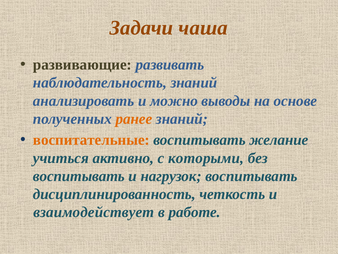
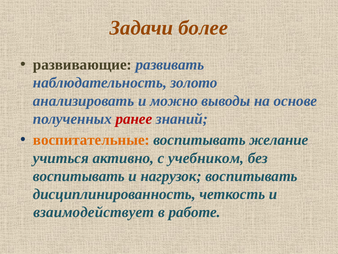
чаша: чаша -> более
наблюдательность знаний: знаний -> золото
ранее colour: orange -> red
которыми: которыми -> учебником
